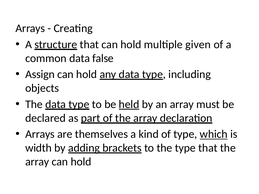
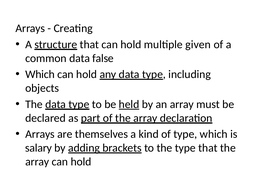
Assign at (40, 74): Assign -> Which
which at (214, 134) underline: present -> none
width: width -> salary
